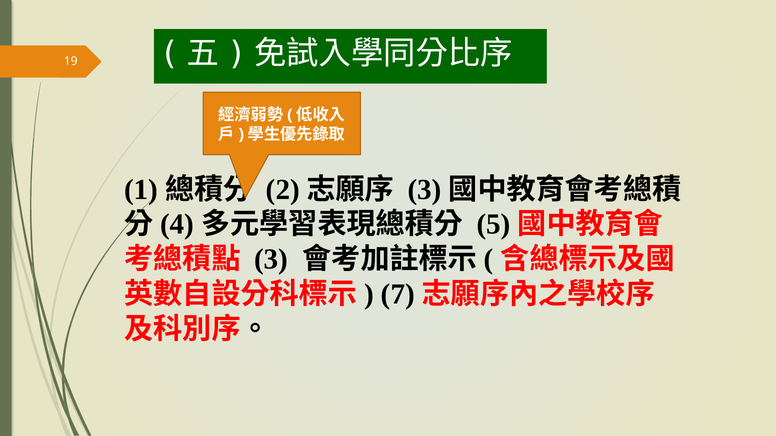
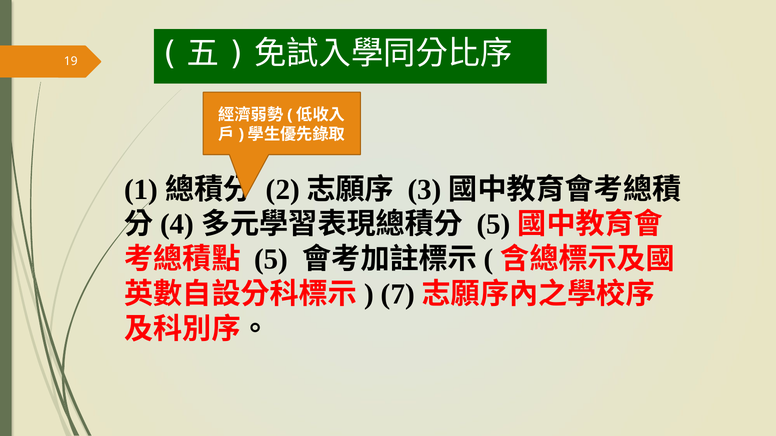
3 at (271, 260): 3 -> 5
